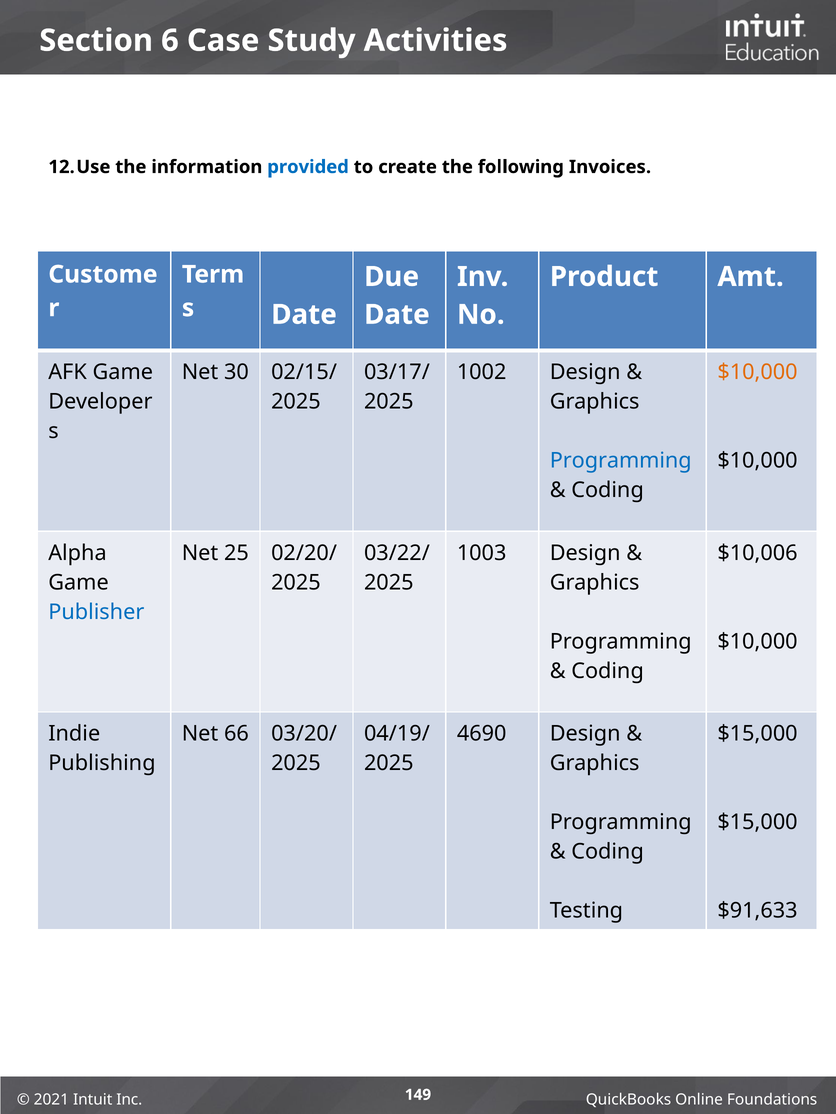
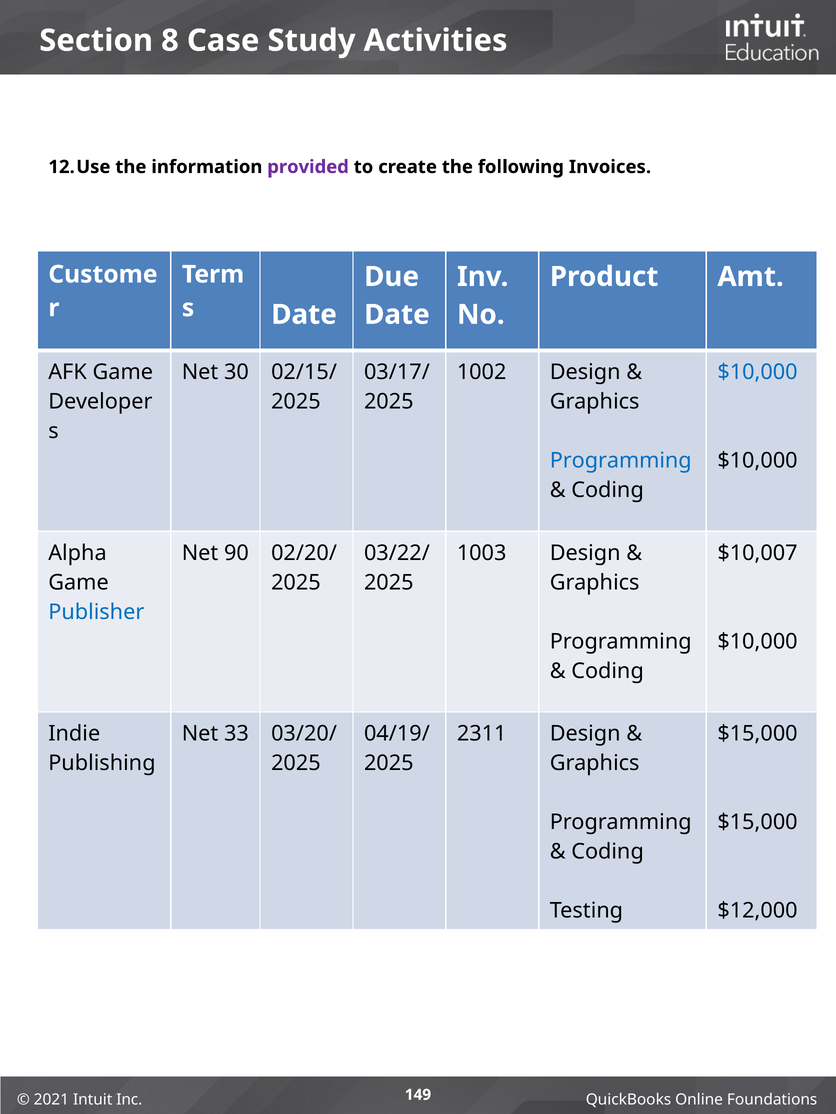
6: 6 -> 8
provided colour: blue -> purple
$10,000 at (757, 372) colour: orange -> blue
25: 25 -> 90
$10,006: $10,006 -> $10,007
66: 66 -> 33
4690: 4690 -> 2311
$91,633: $91,633 -> $12,000
